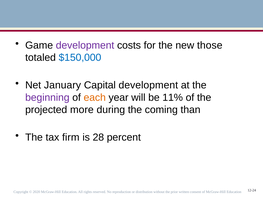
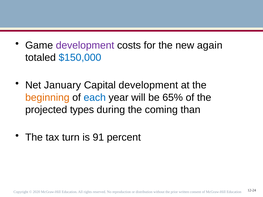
those: those -> again
beginning colour: purple -> orange
each colour: orange -> blue
11%: 11% -> 65%
more: more -> types
firm: firm -> turn
28: 28 -> 91
